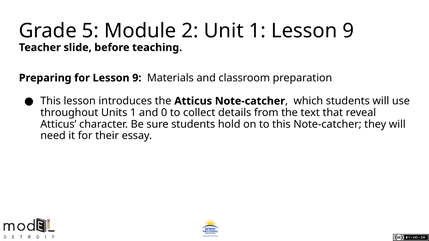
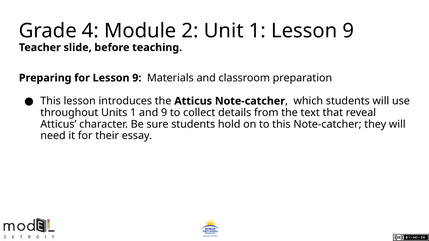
5: 5 -> 4
and 0: 0 -> 9
